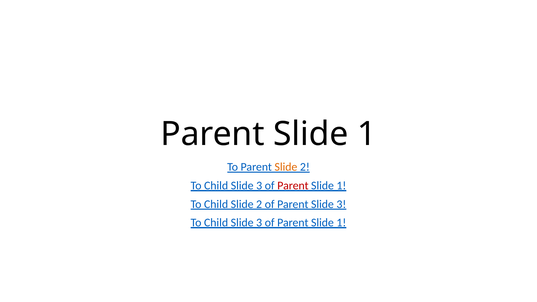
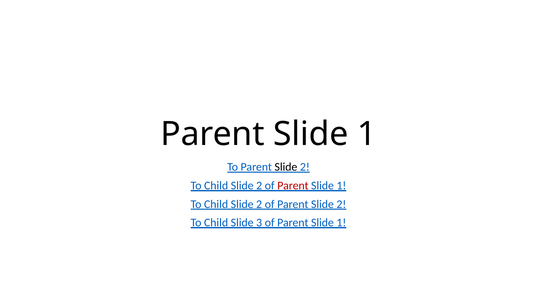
Slide at (286, 167) colour: orange -> black
3 at (259, 186): 3 -> 2
of Parent Slide 3: 3 -> 2
